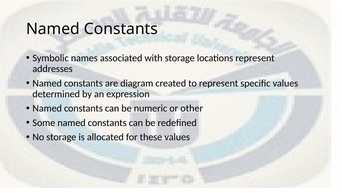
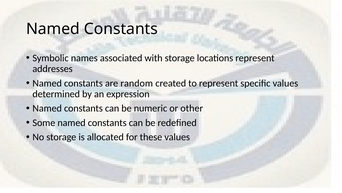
diagram: diagram -> random
